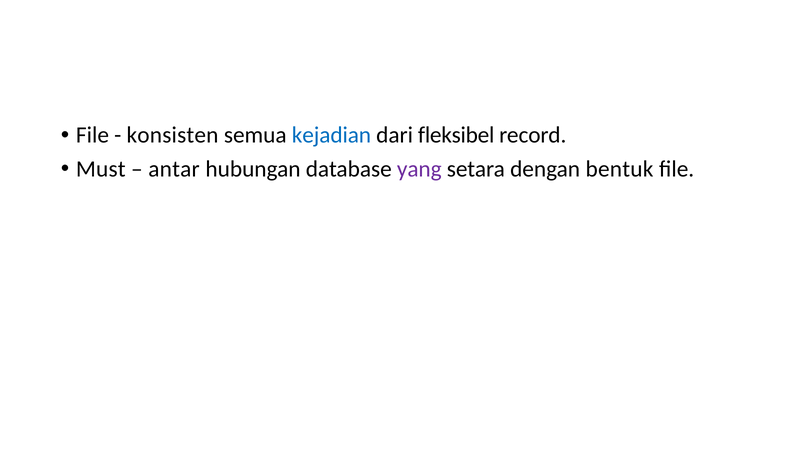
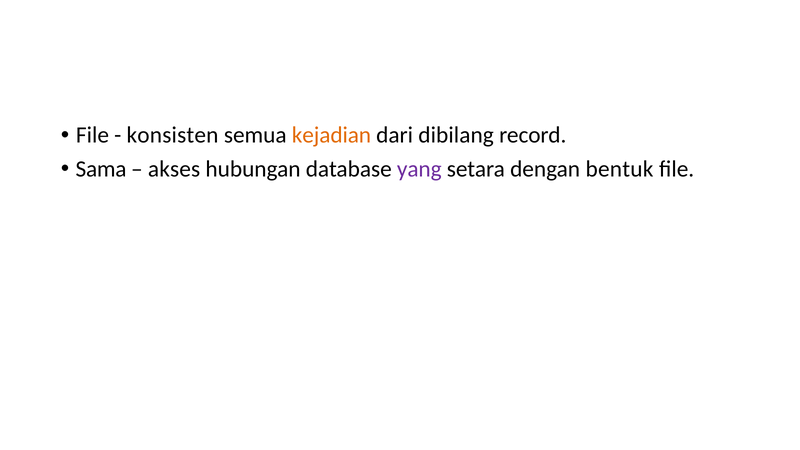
kejadian colour: blue -> orange
fleksibel: fleksibel -> dibilang
Must: Must -> Sama
antar: antar -> akses
